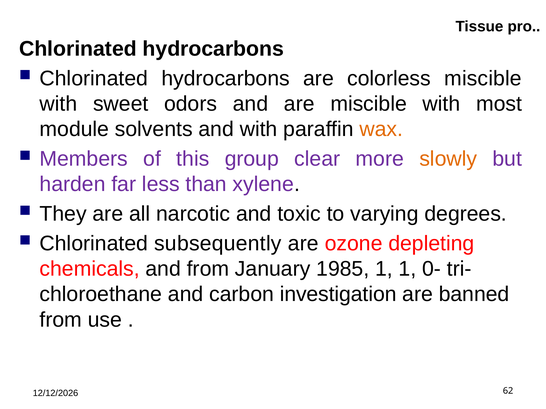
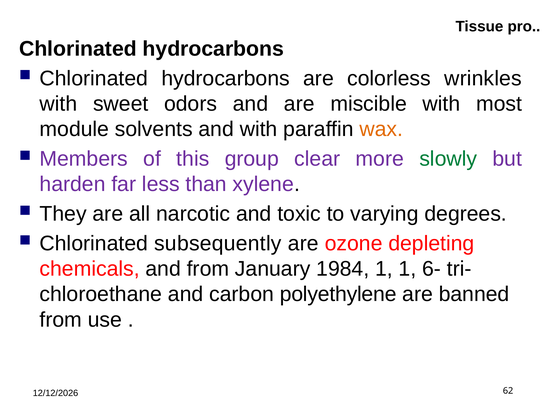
colorless miscible: miscible -> wrinkles
slowly colour: orange -> green
1985: 1985 -> 1984
0-: 0- -> 6-
investigation: investigation -> polyethylene
